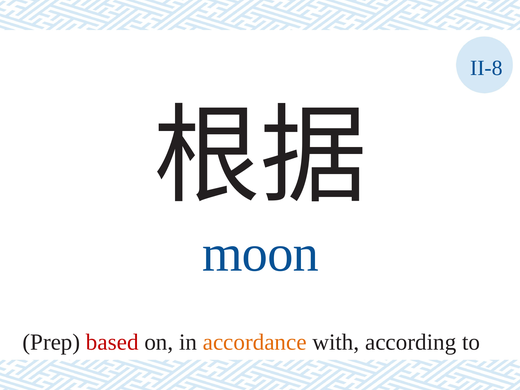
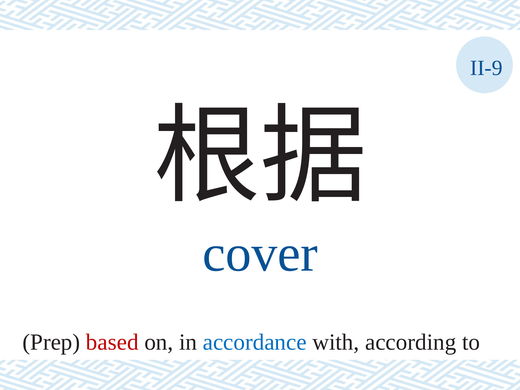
II-8: II-8 -> II-9
moon: moon -> cover
accordance colour: orange -> blue
